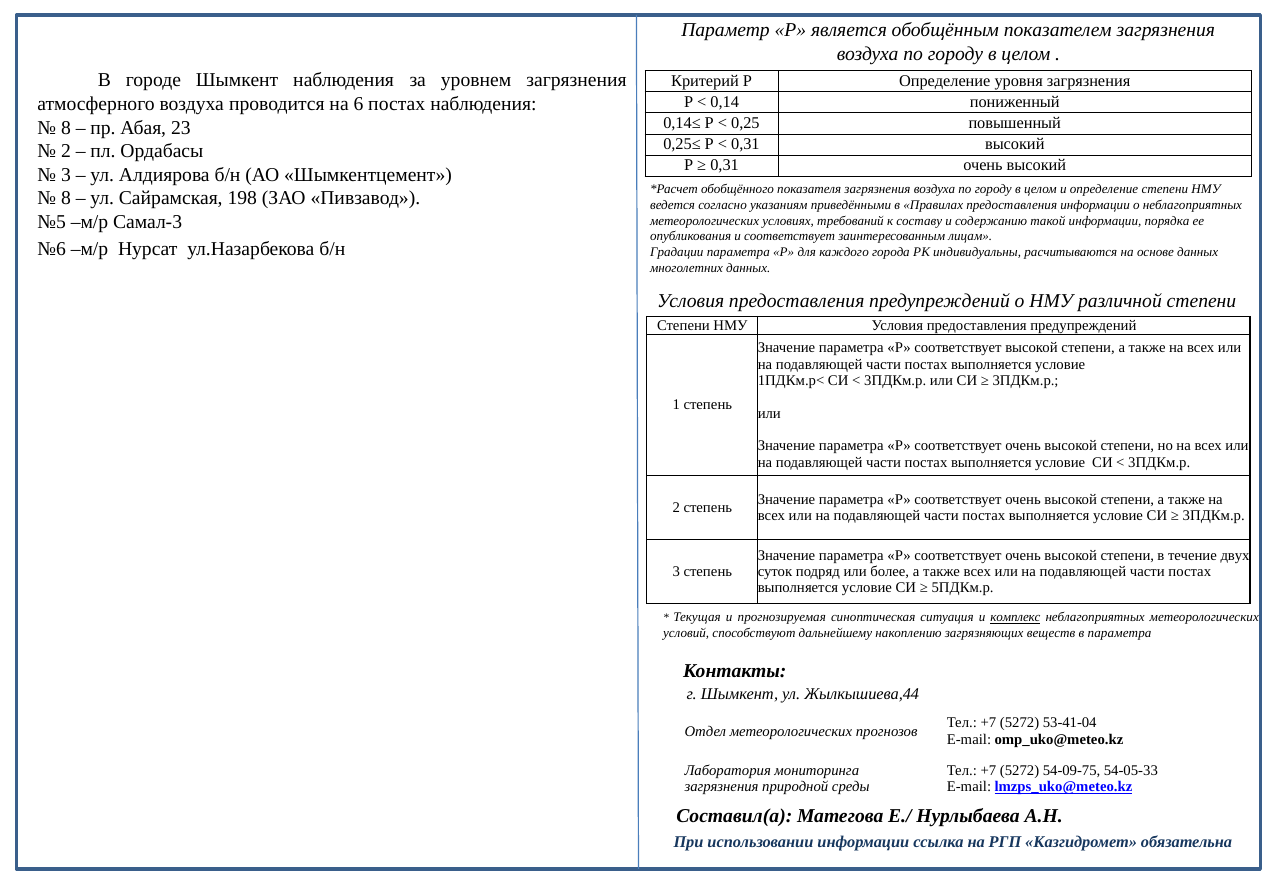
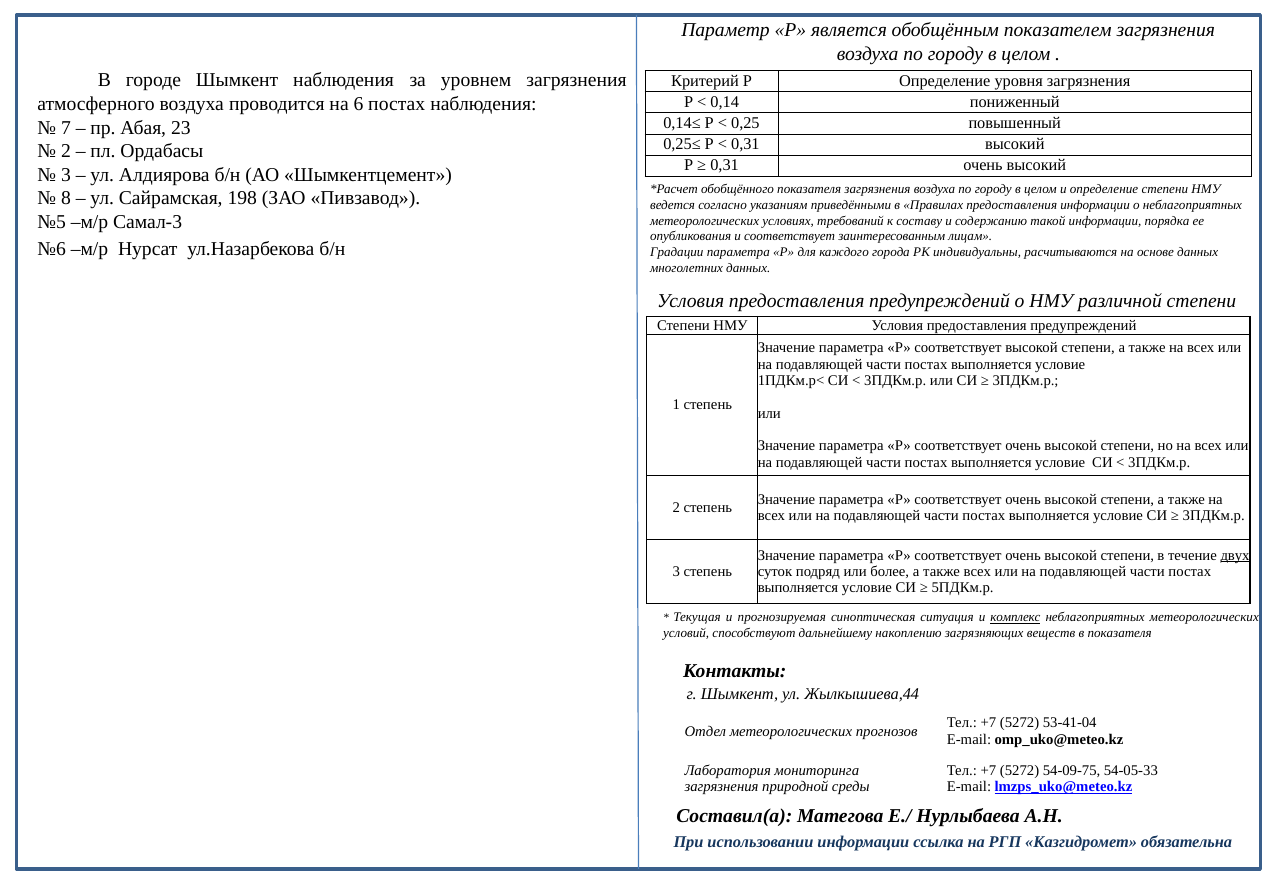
8 at (66, 128): 8 -> 7
двух underline: none -> present
в параметра: параметра -> показателя
